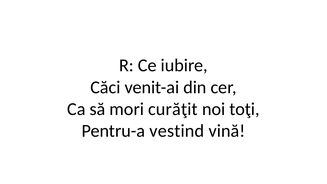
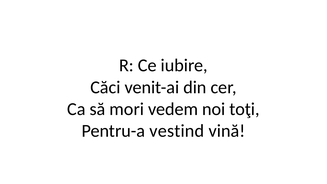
curăţit: curăţit -> vedem
